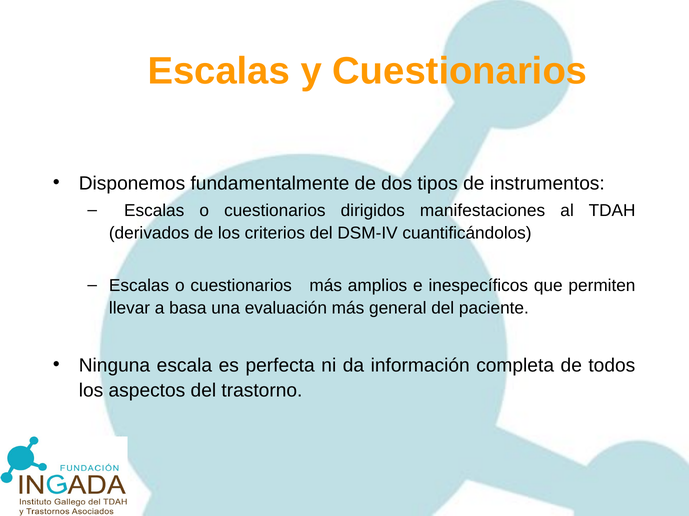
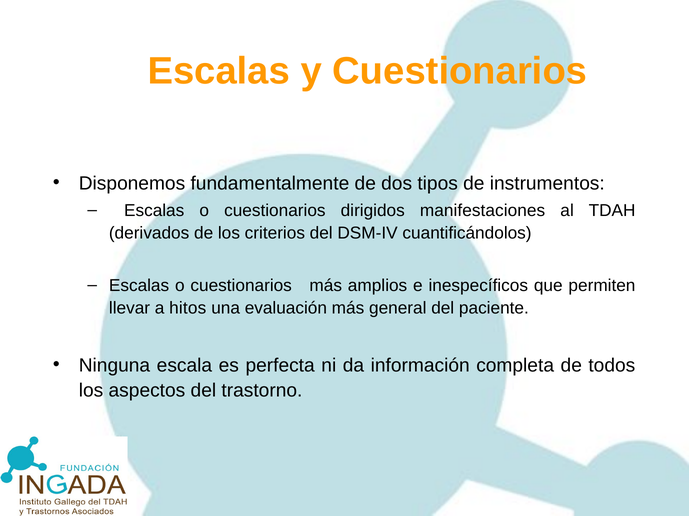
basa: basa -> hitos
